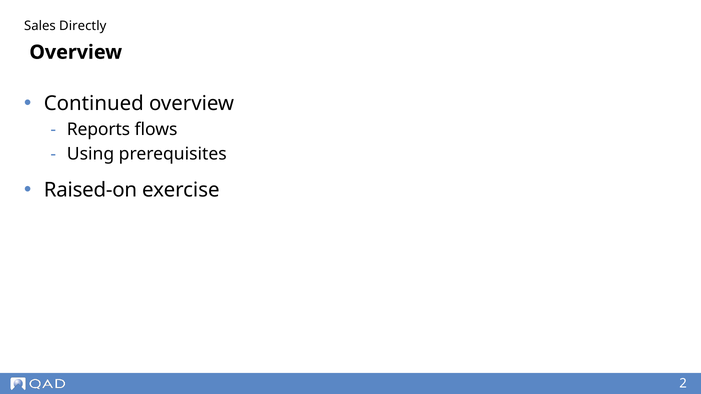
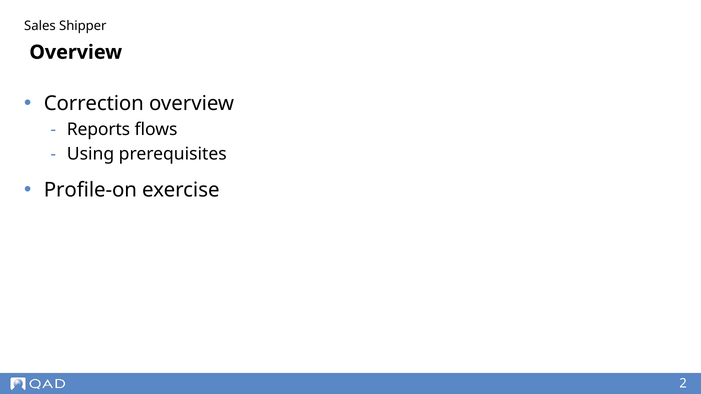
Directly: Directly -> Shipper
Continued: Continued -> Correction
Raised-on: Raised-on -> Profile-on
